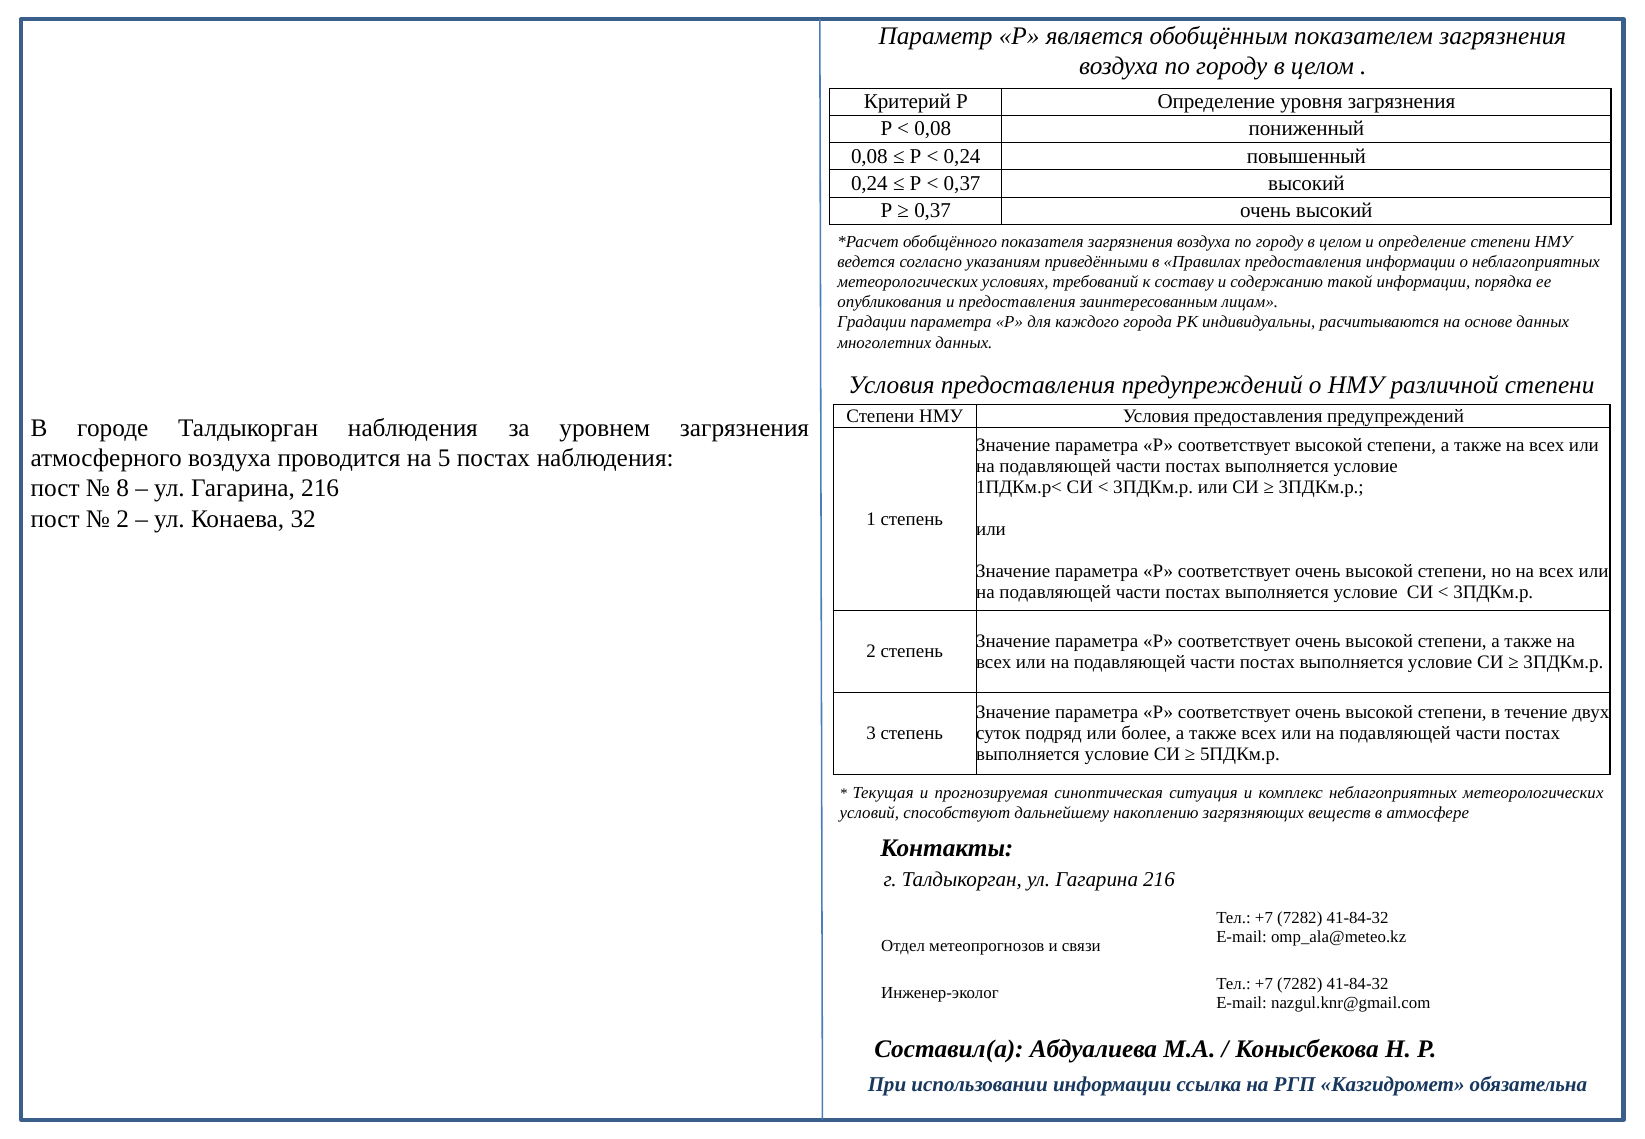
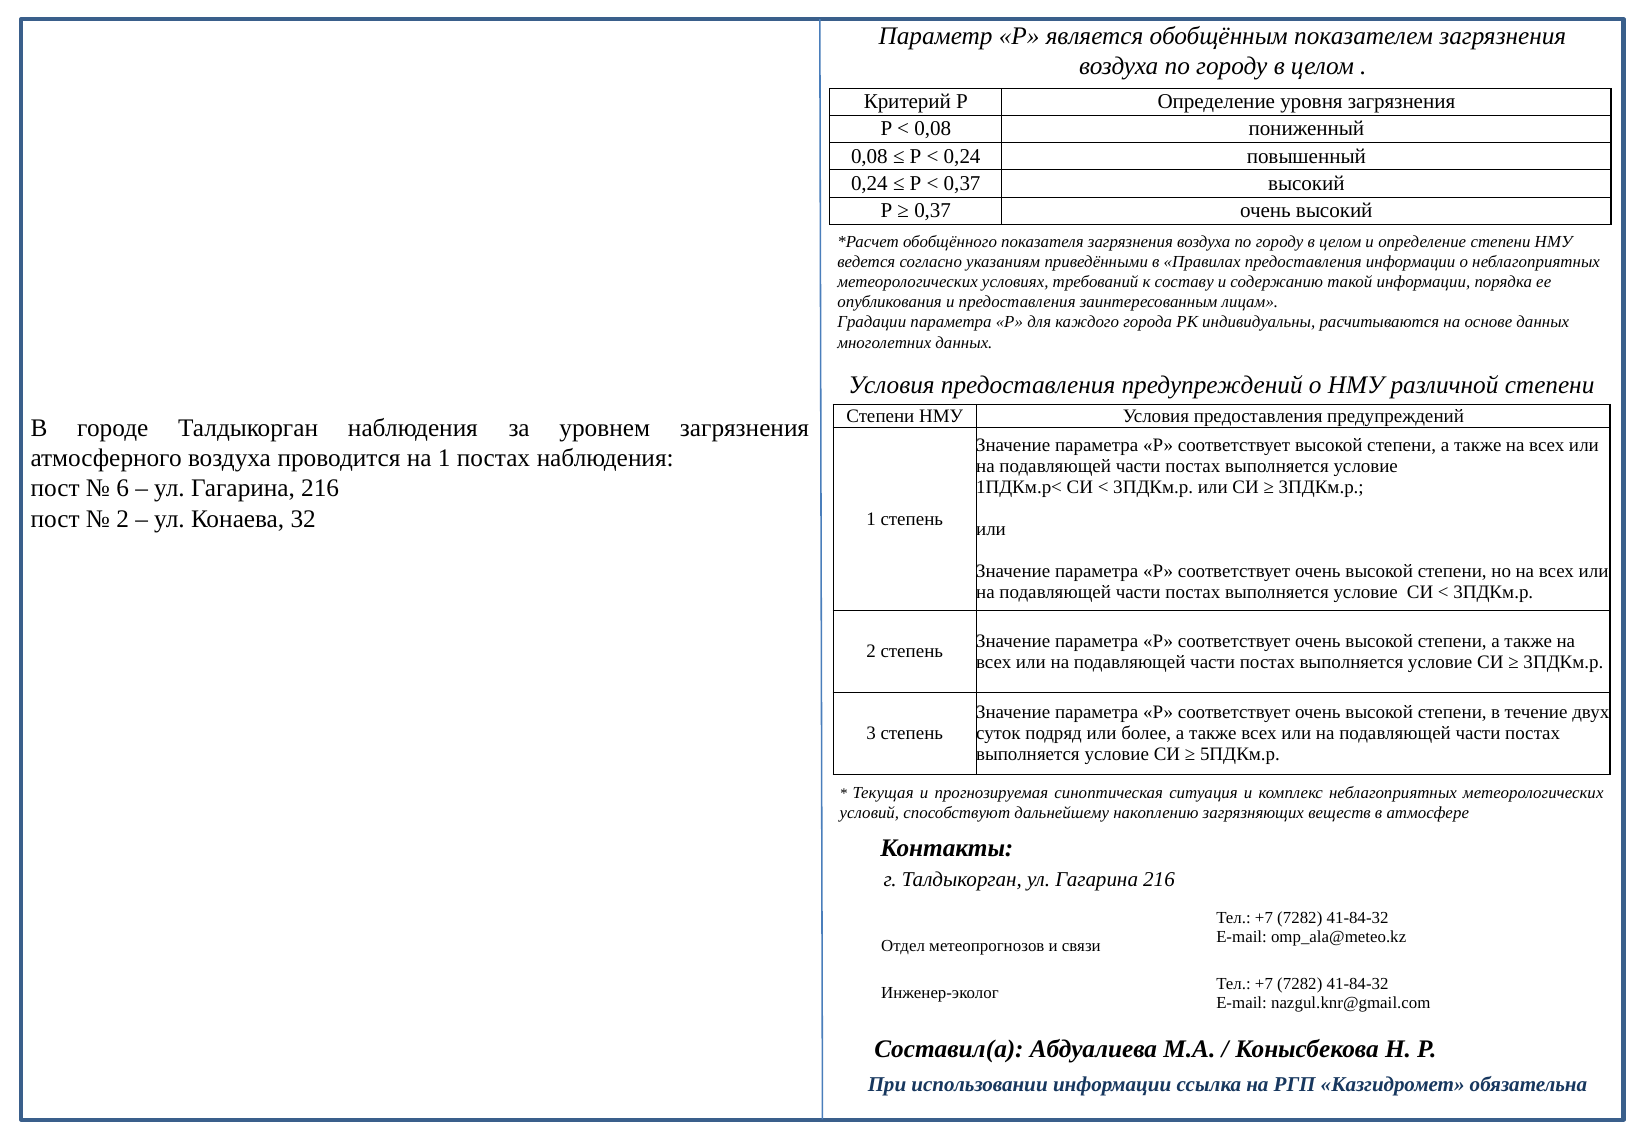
на 5: 5 -> 1
8: 8 -> 6
